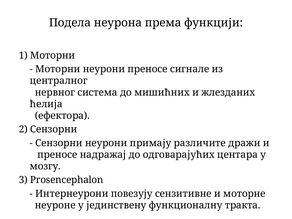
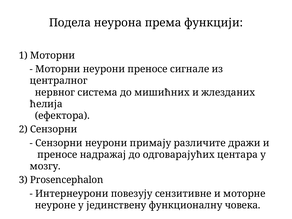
тракта: тракта -> човека
